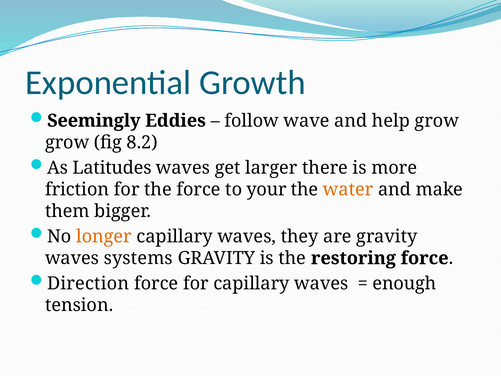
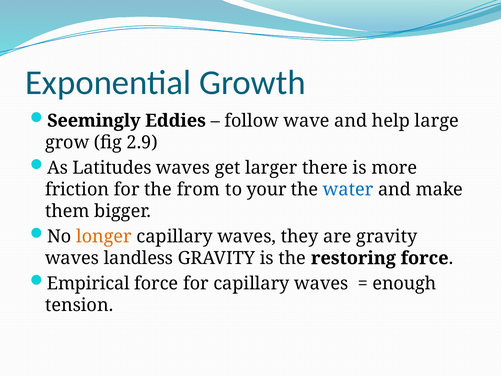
help grow: grow -> large
8.2: 8.2 -> 2.9
the force: force -> from
water colour: orange -> blue
systems: systems -> landless
Direction: Direction -> Empirical
